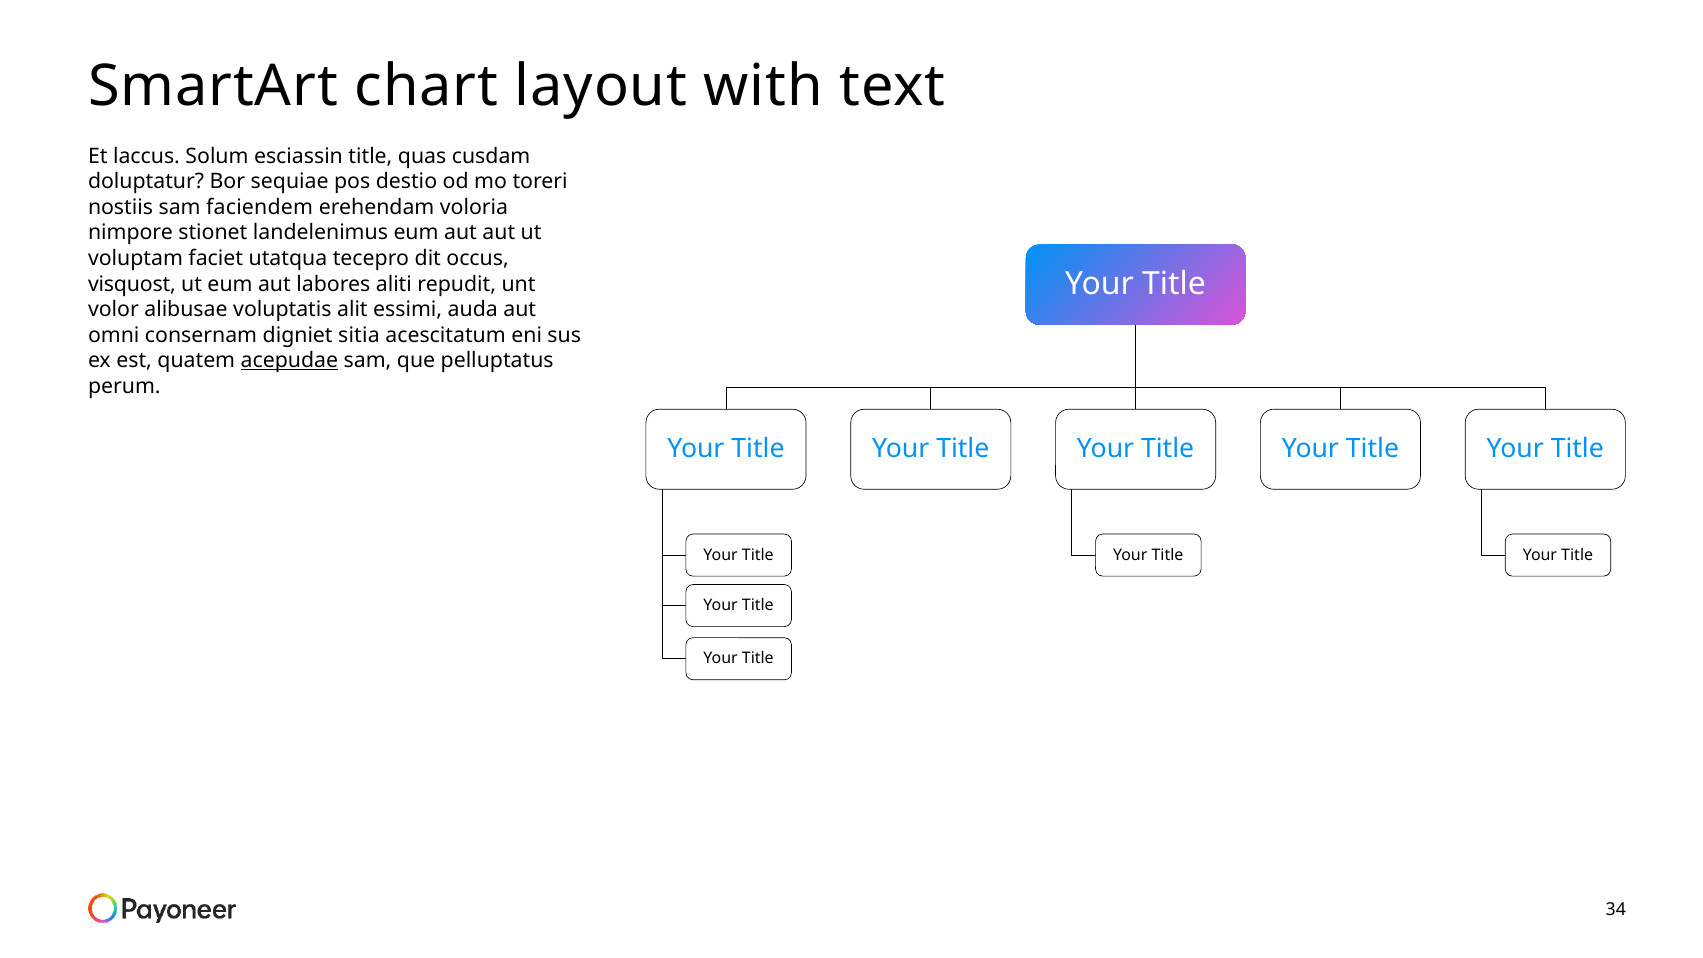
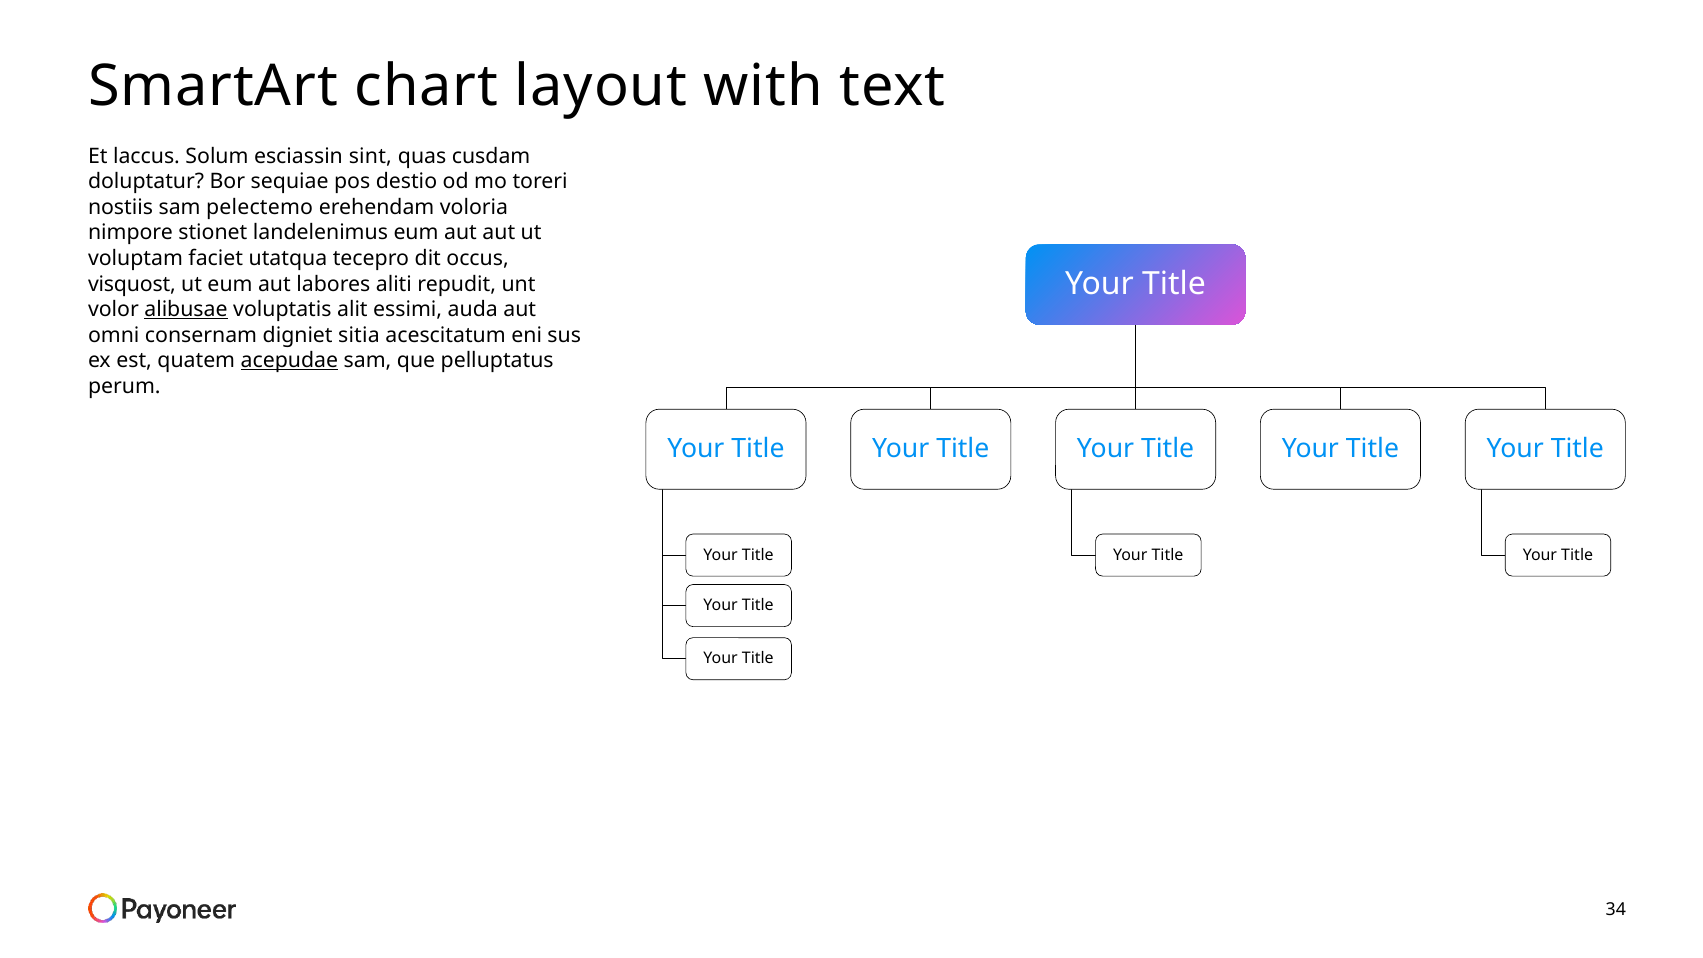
esciassin title: title -> sint
faciendem: faciendem -> pelectemo
alibusae underline: none -> present
